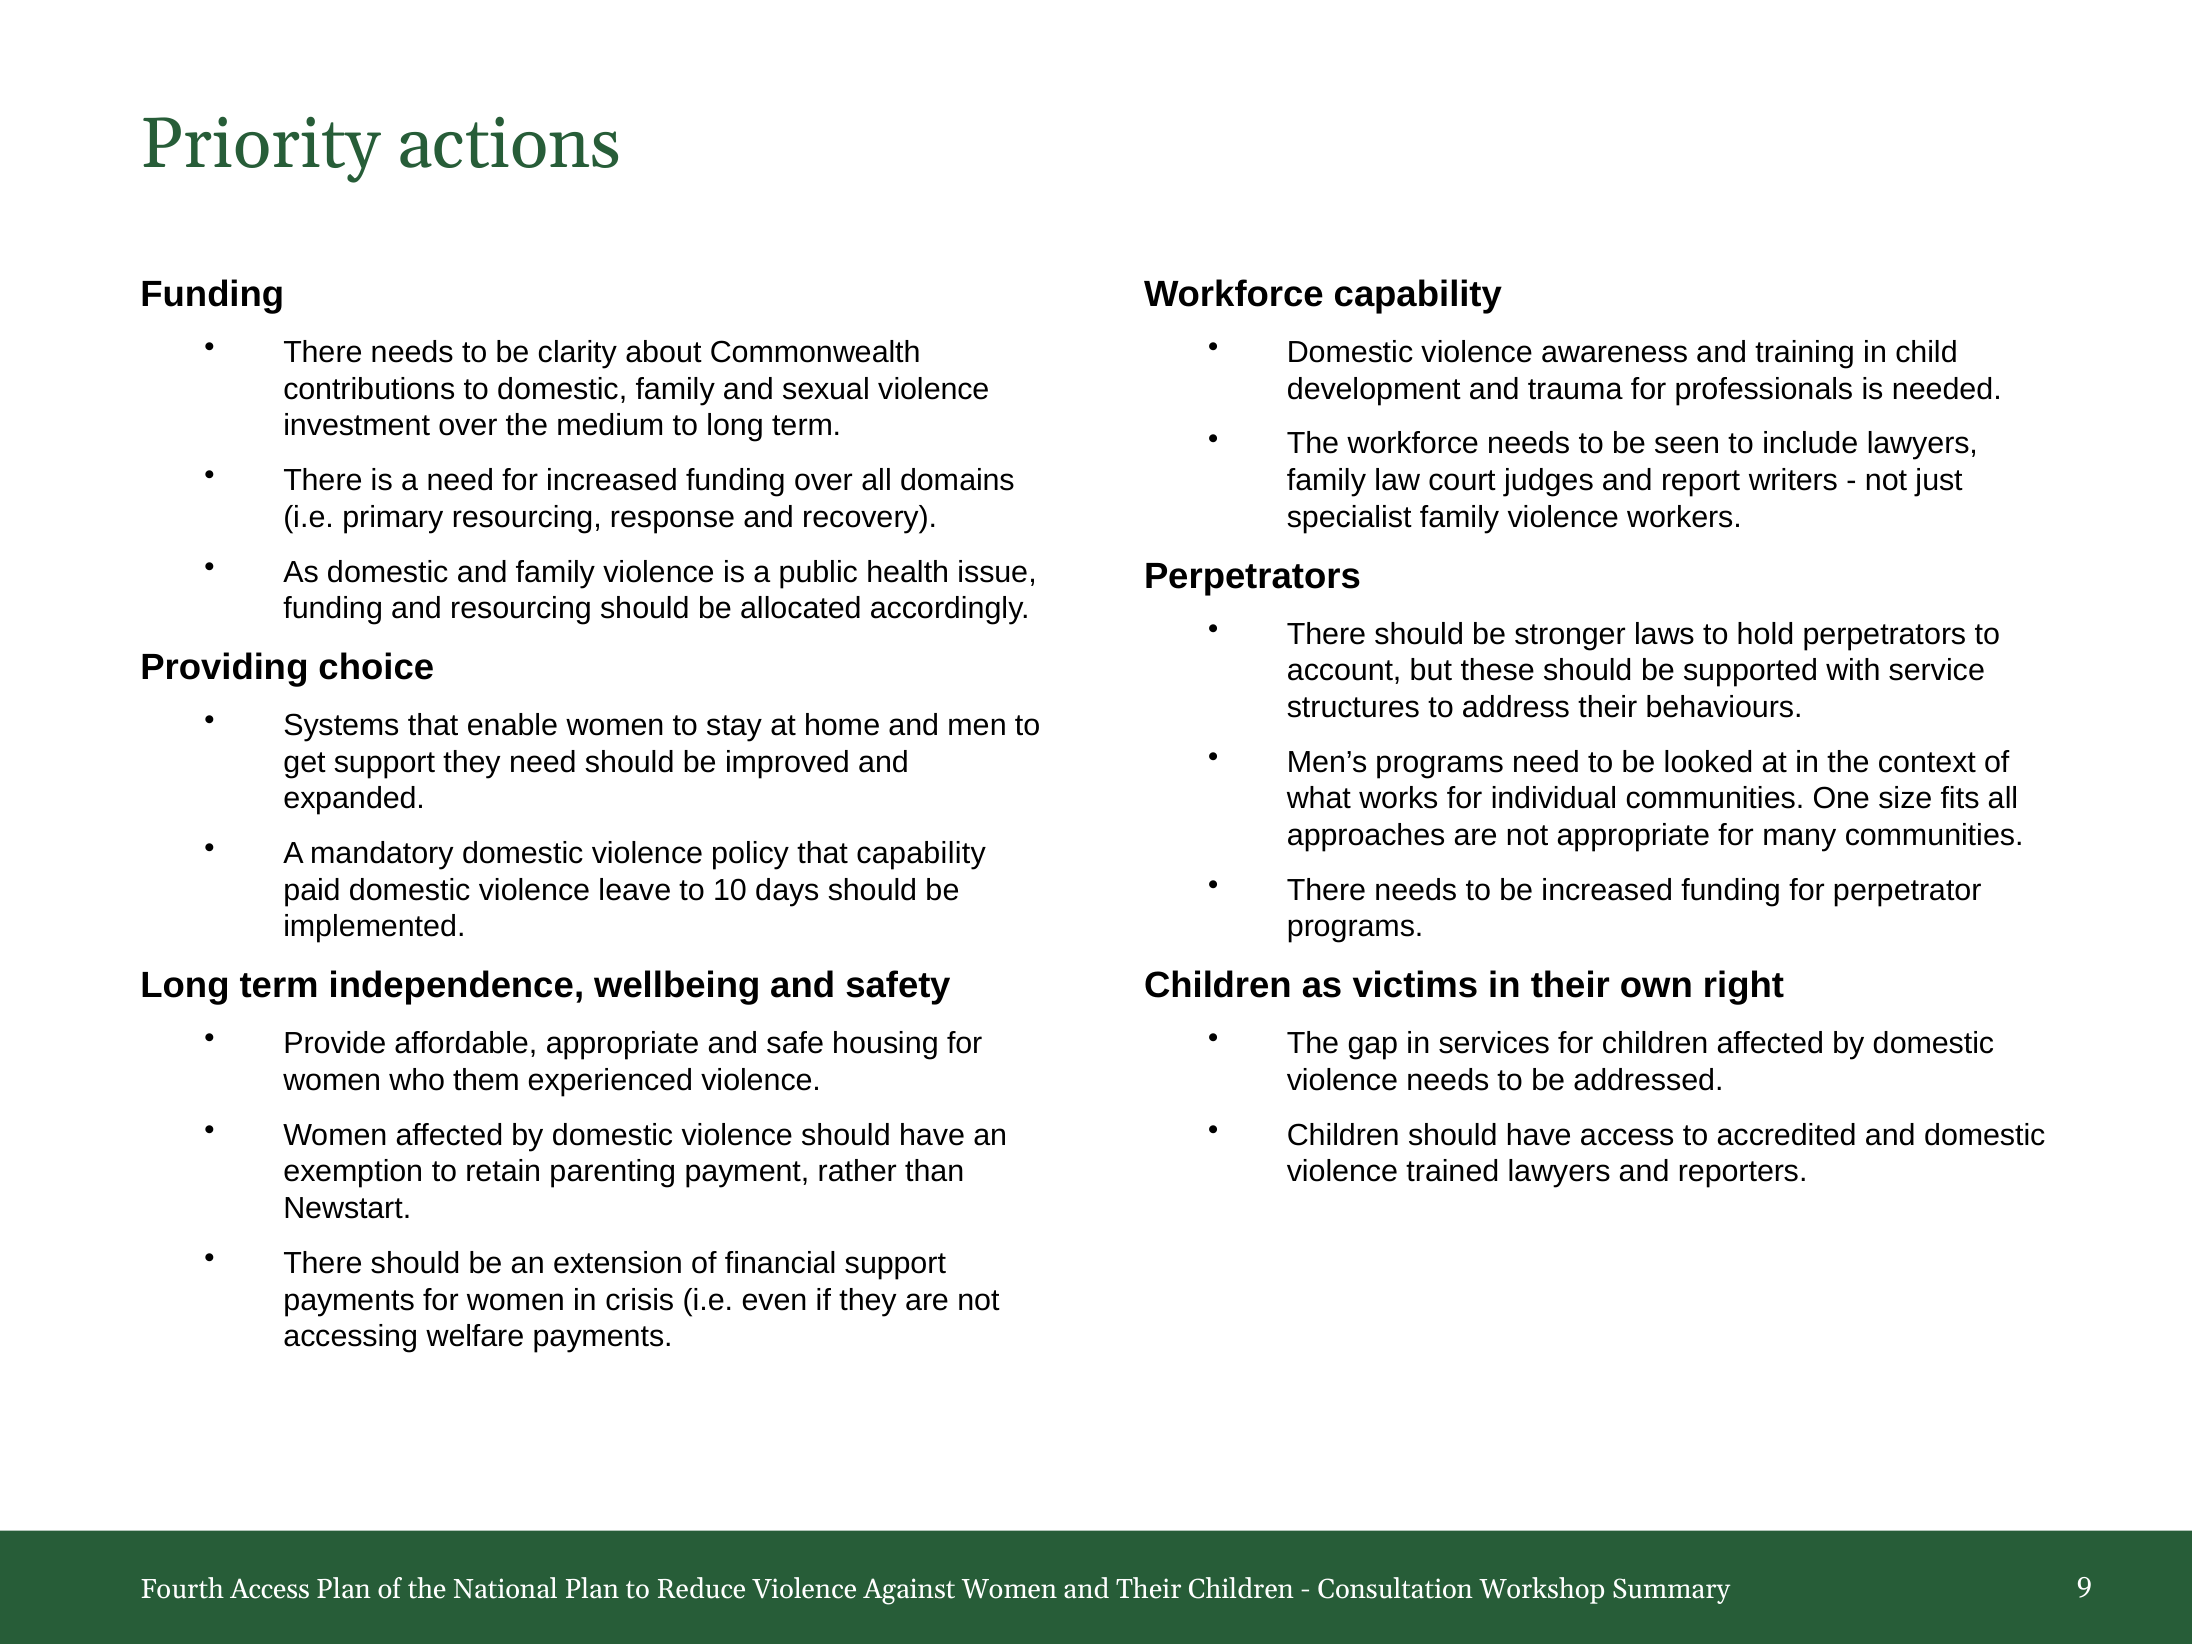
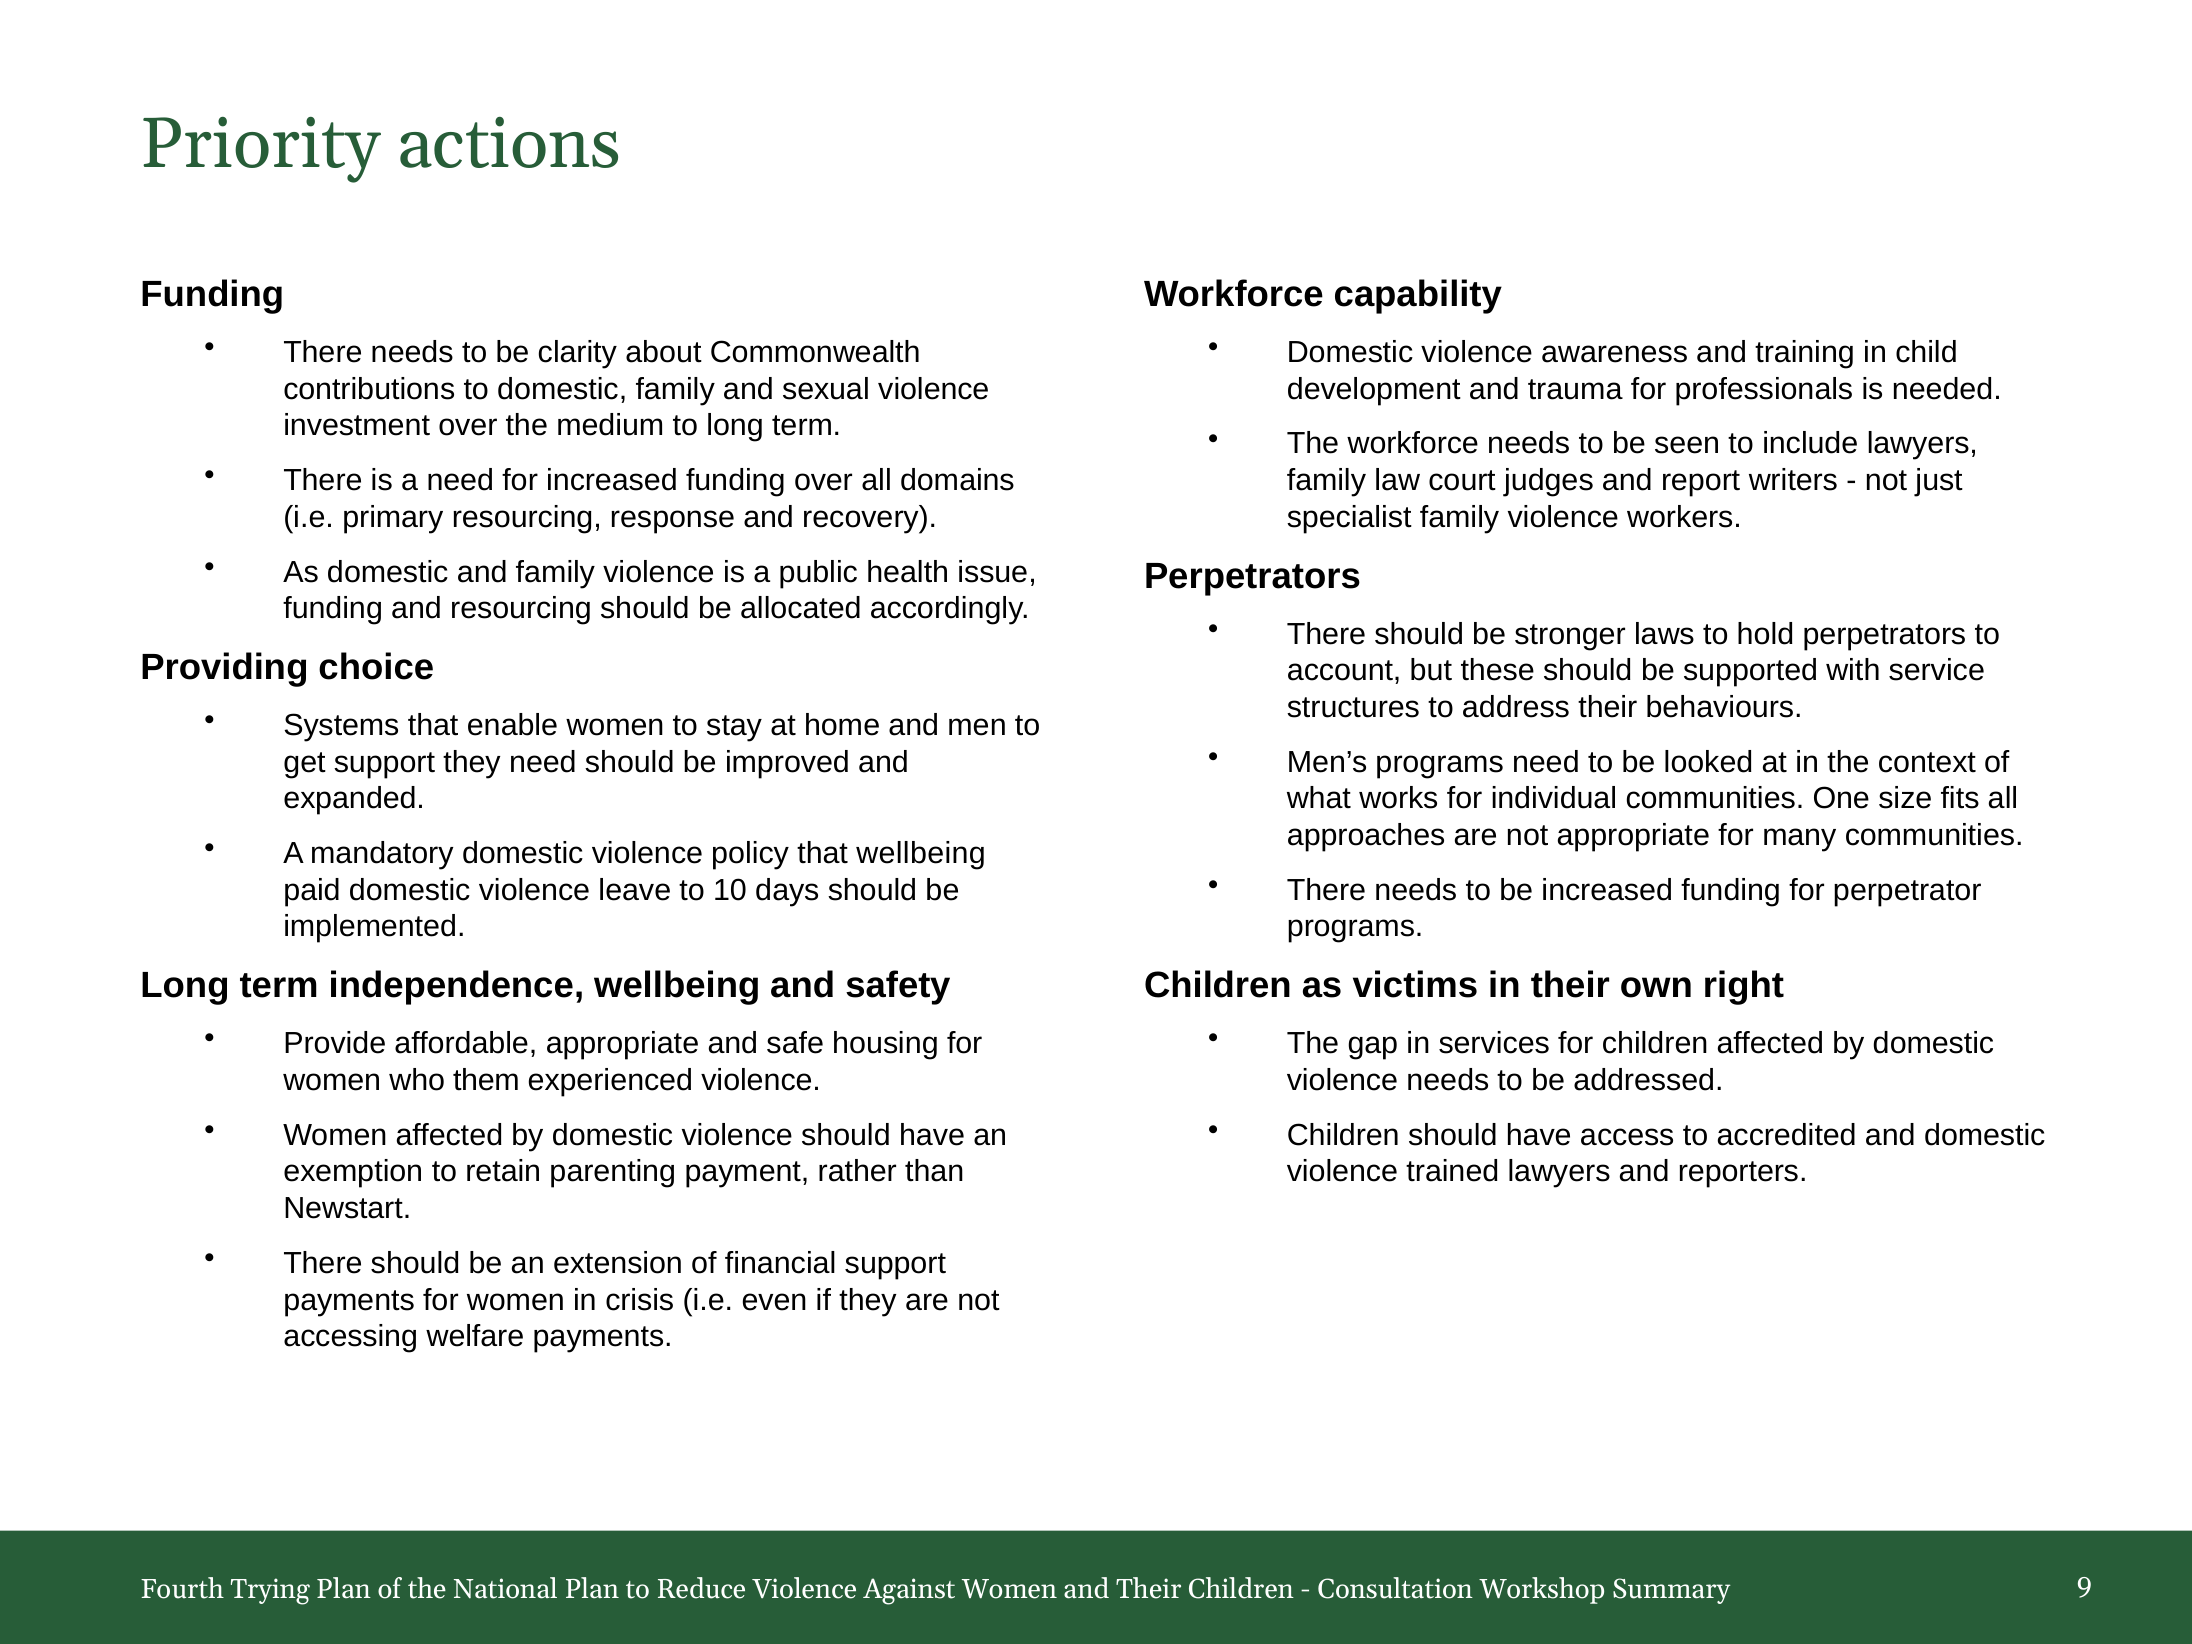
that capability: capability -> wellbeing
Fourth Access: Access -> Trying
